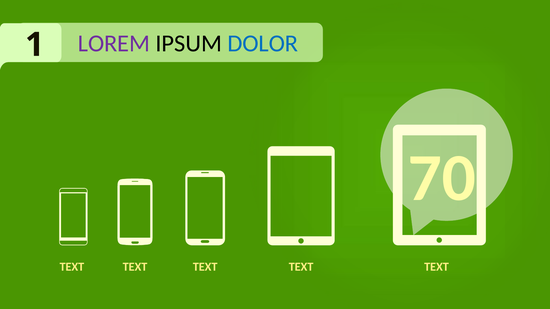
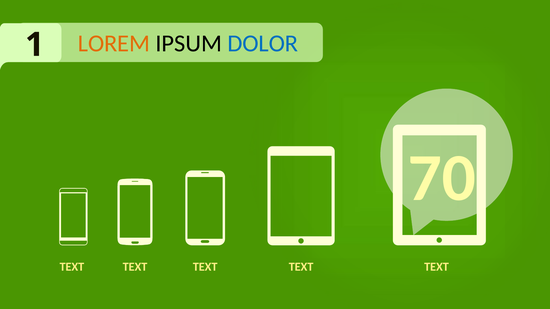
LOREM colour: purple -> orange
